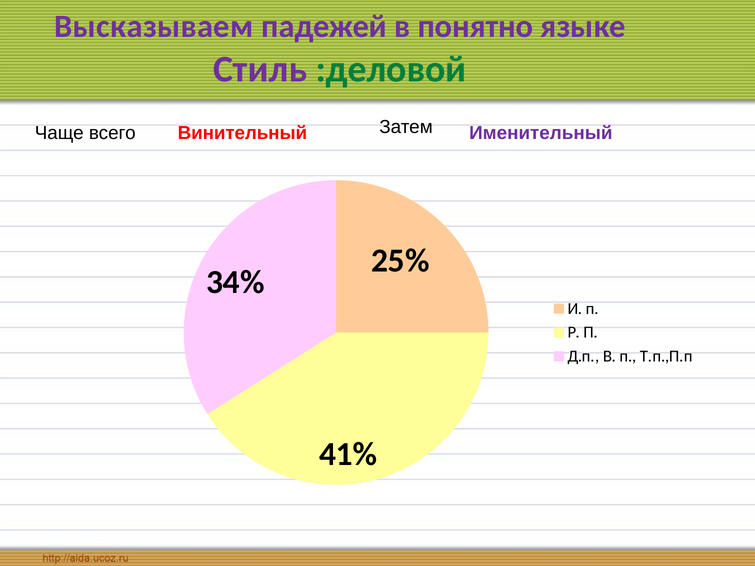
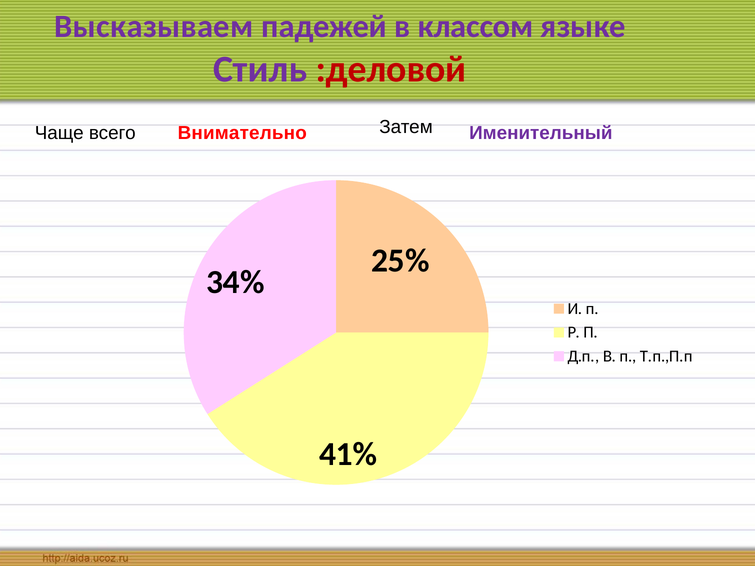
понятно: понятно -> классом
:деловой colour: green -> red
Винительный: Винительный -> Внимательно
